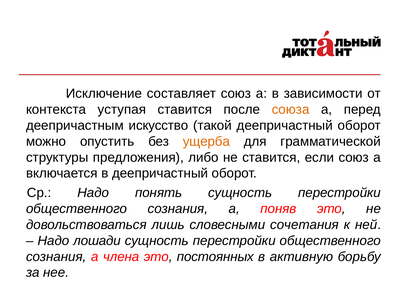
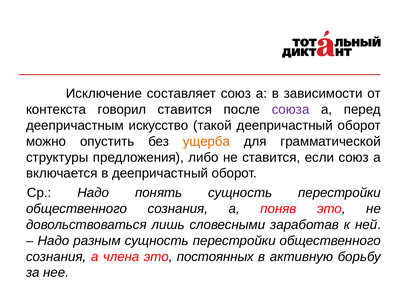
уступая: уступая -> говорил
союза colour: orange -> purple
сочетания: сочетания -> заработав
лошади: лошади -> разным
